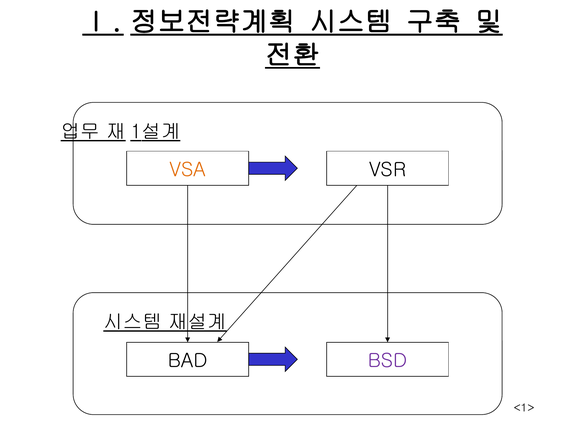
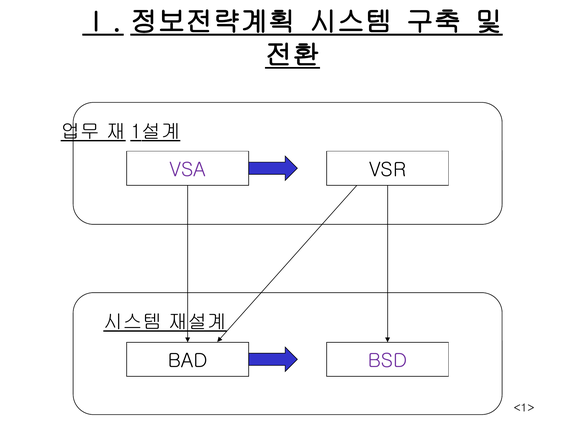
VSA colour: orange -> purple
